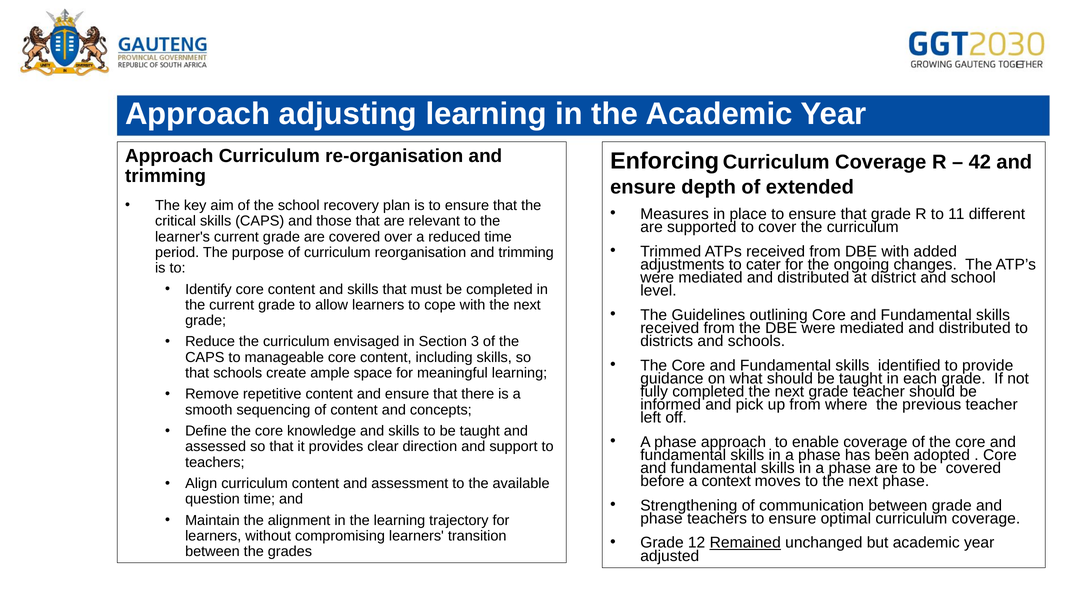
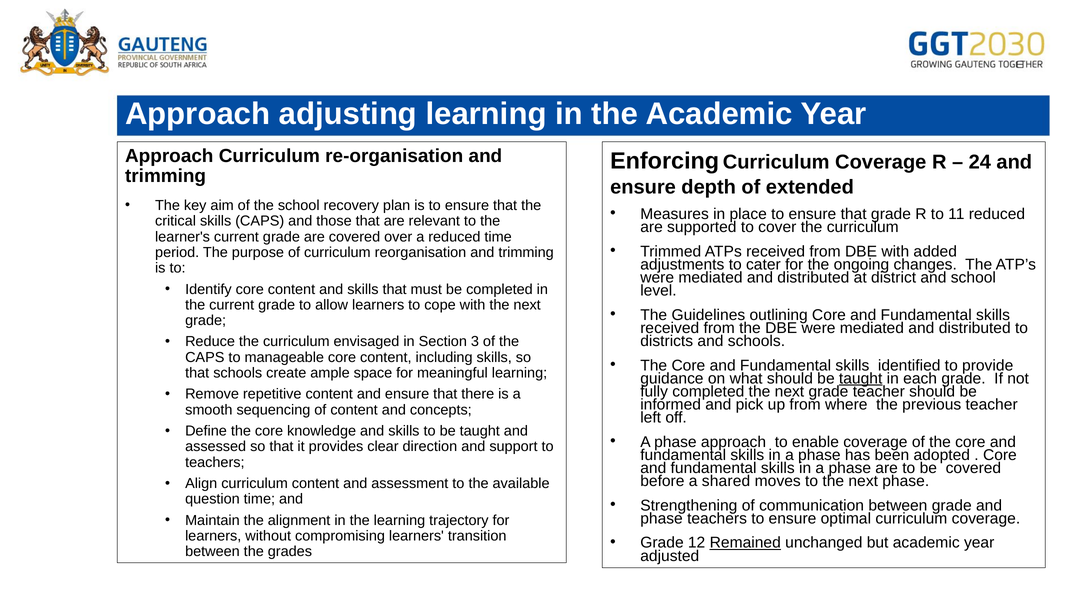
42: 42 -> 24
11 different: different -> reduced
taught at (861, 379) underline: none -> present
context: context -> shared
